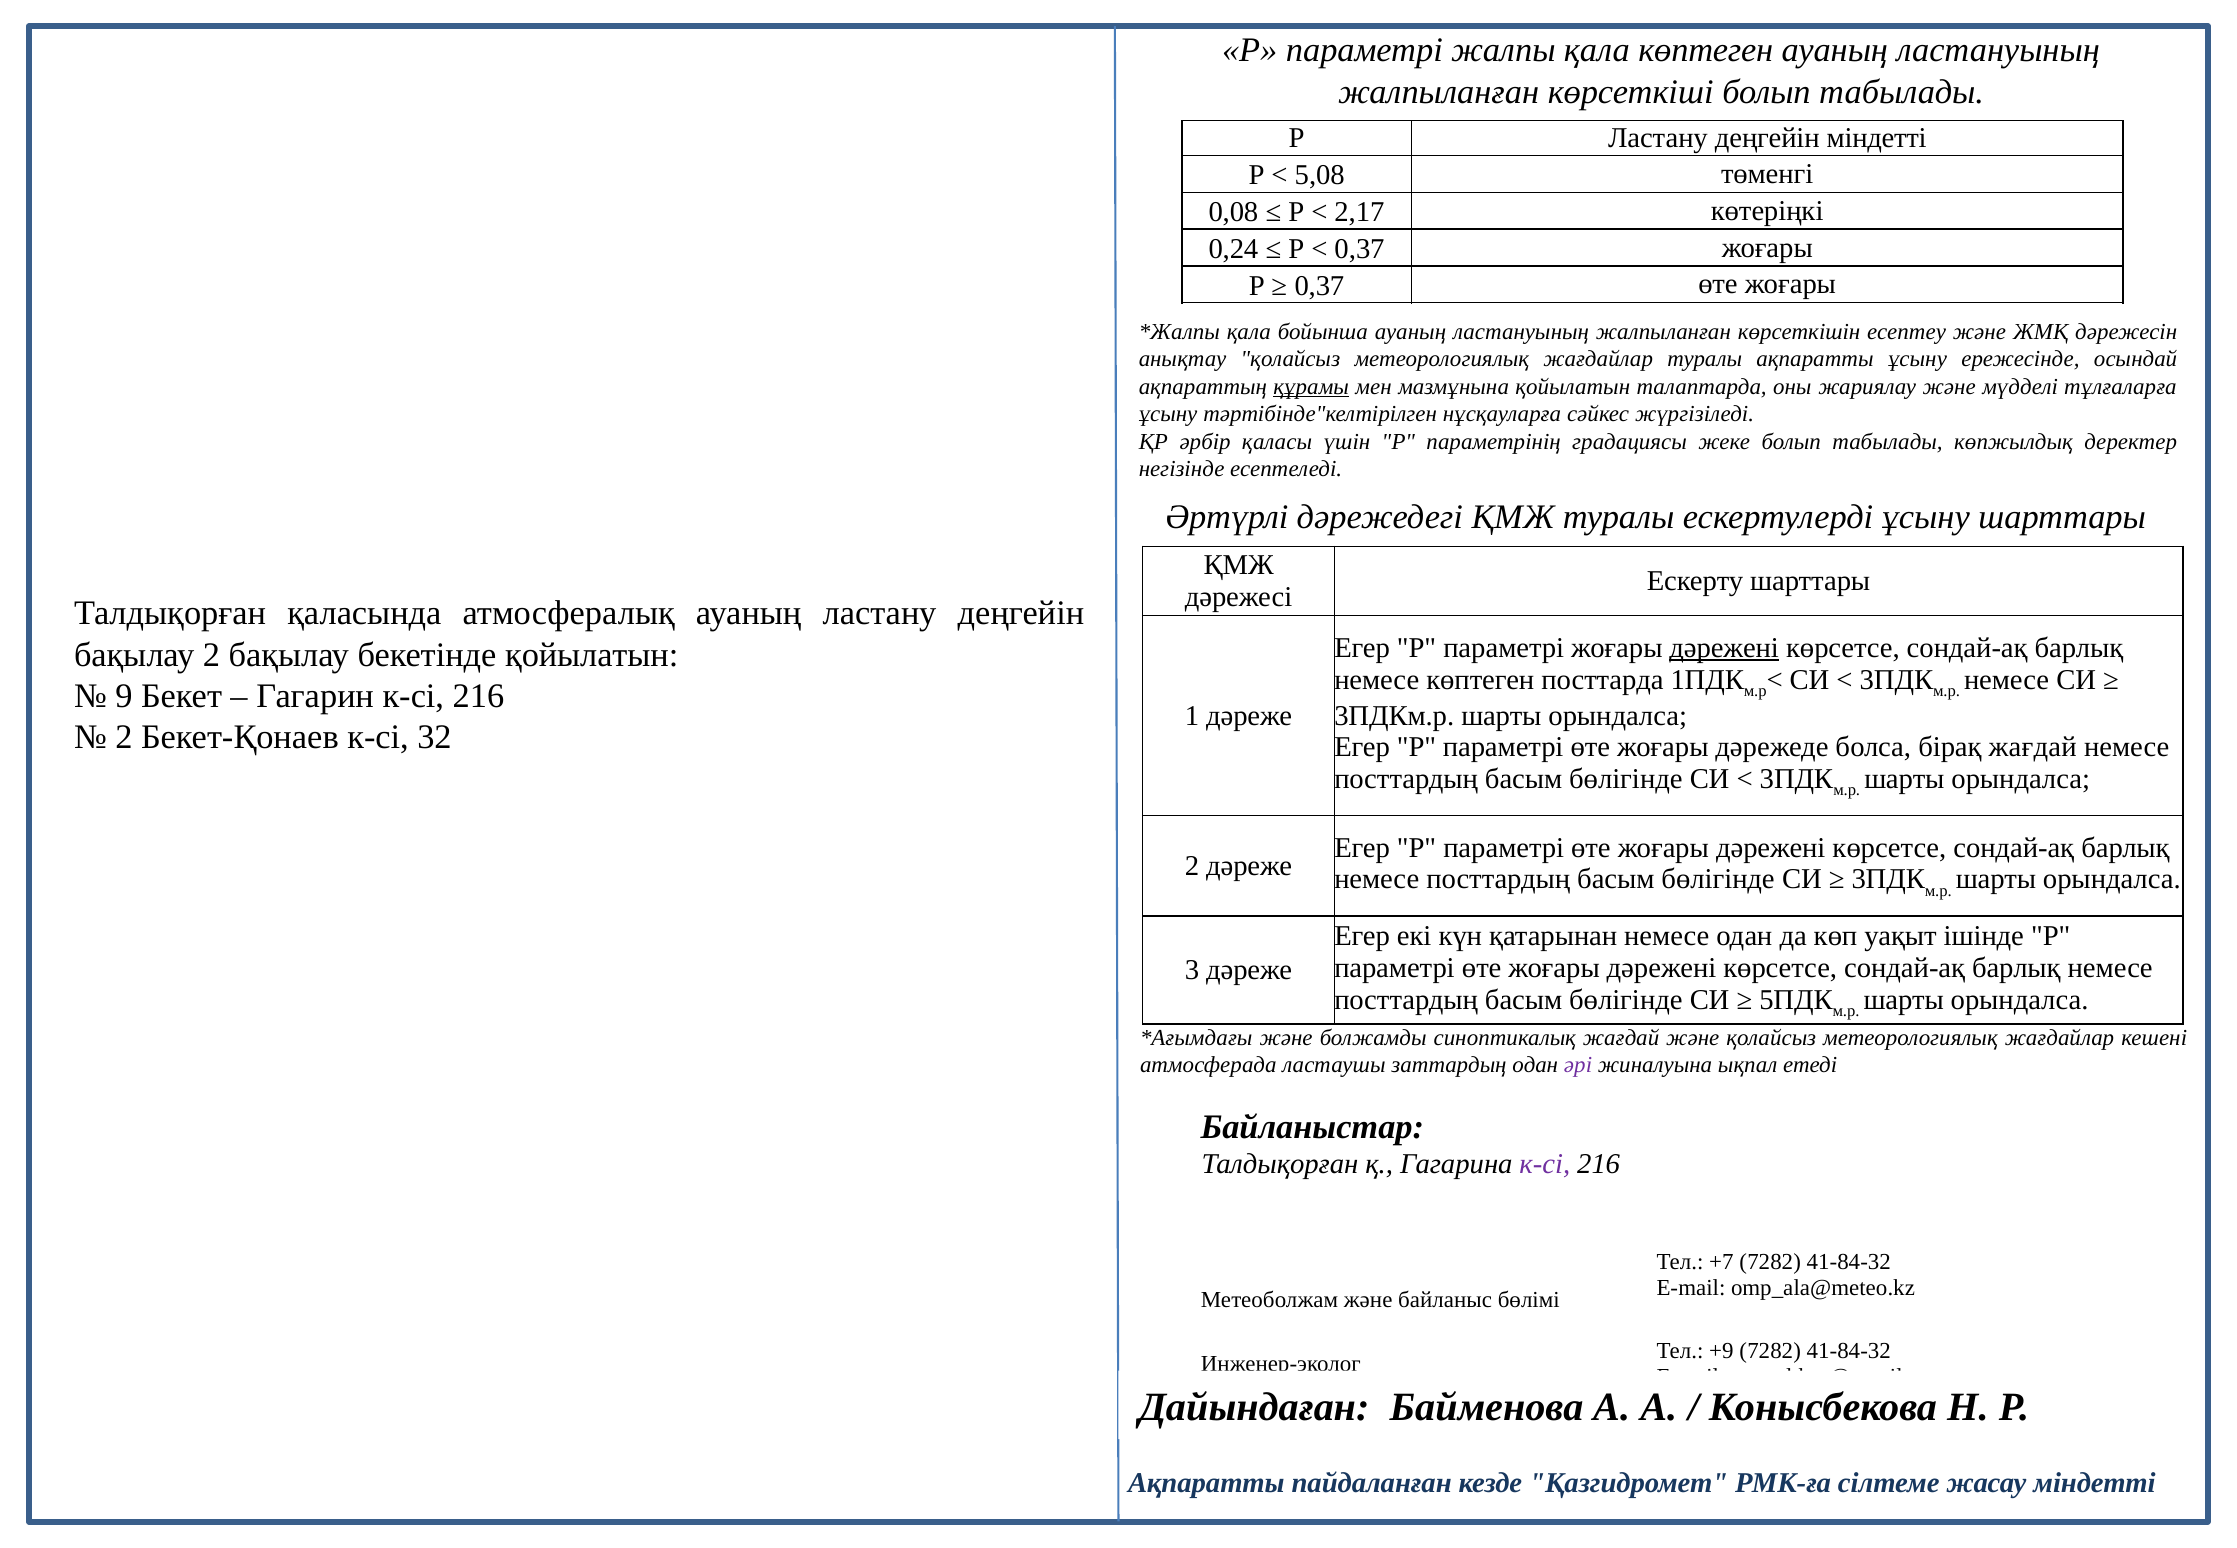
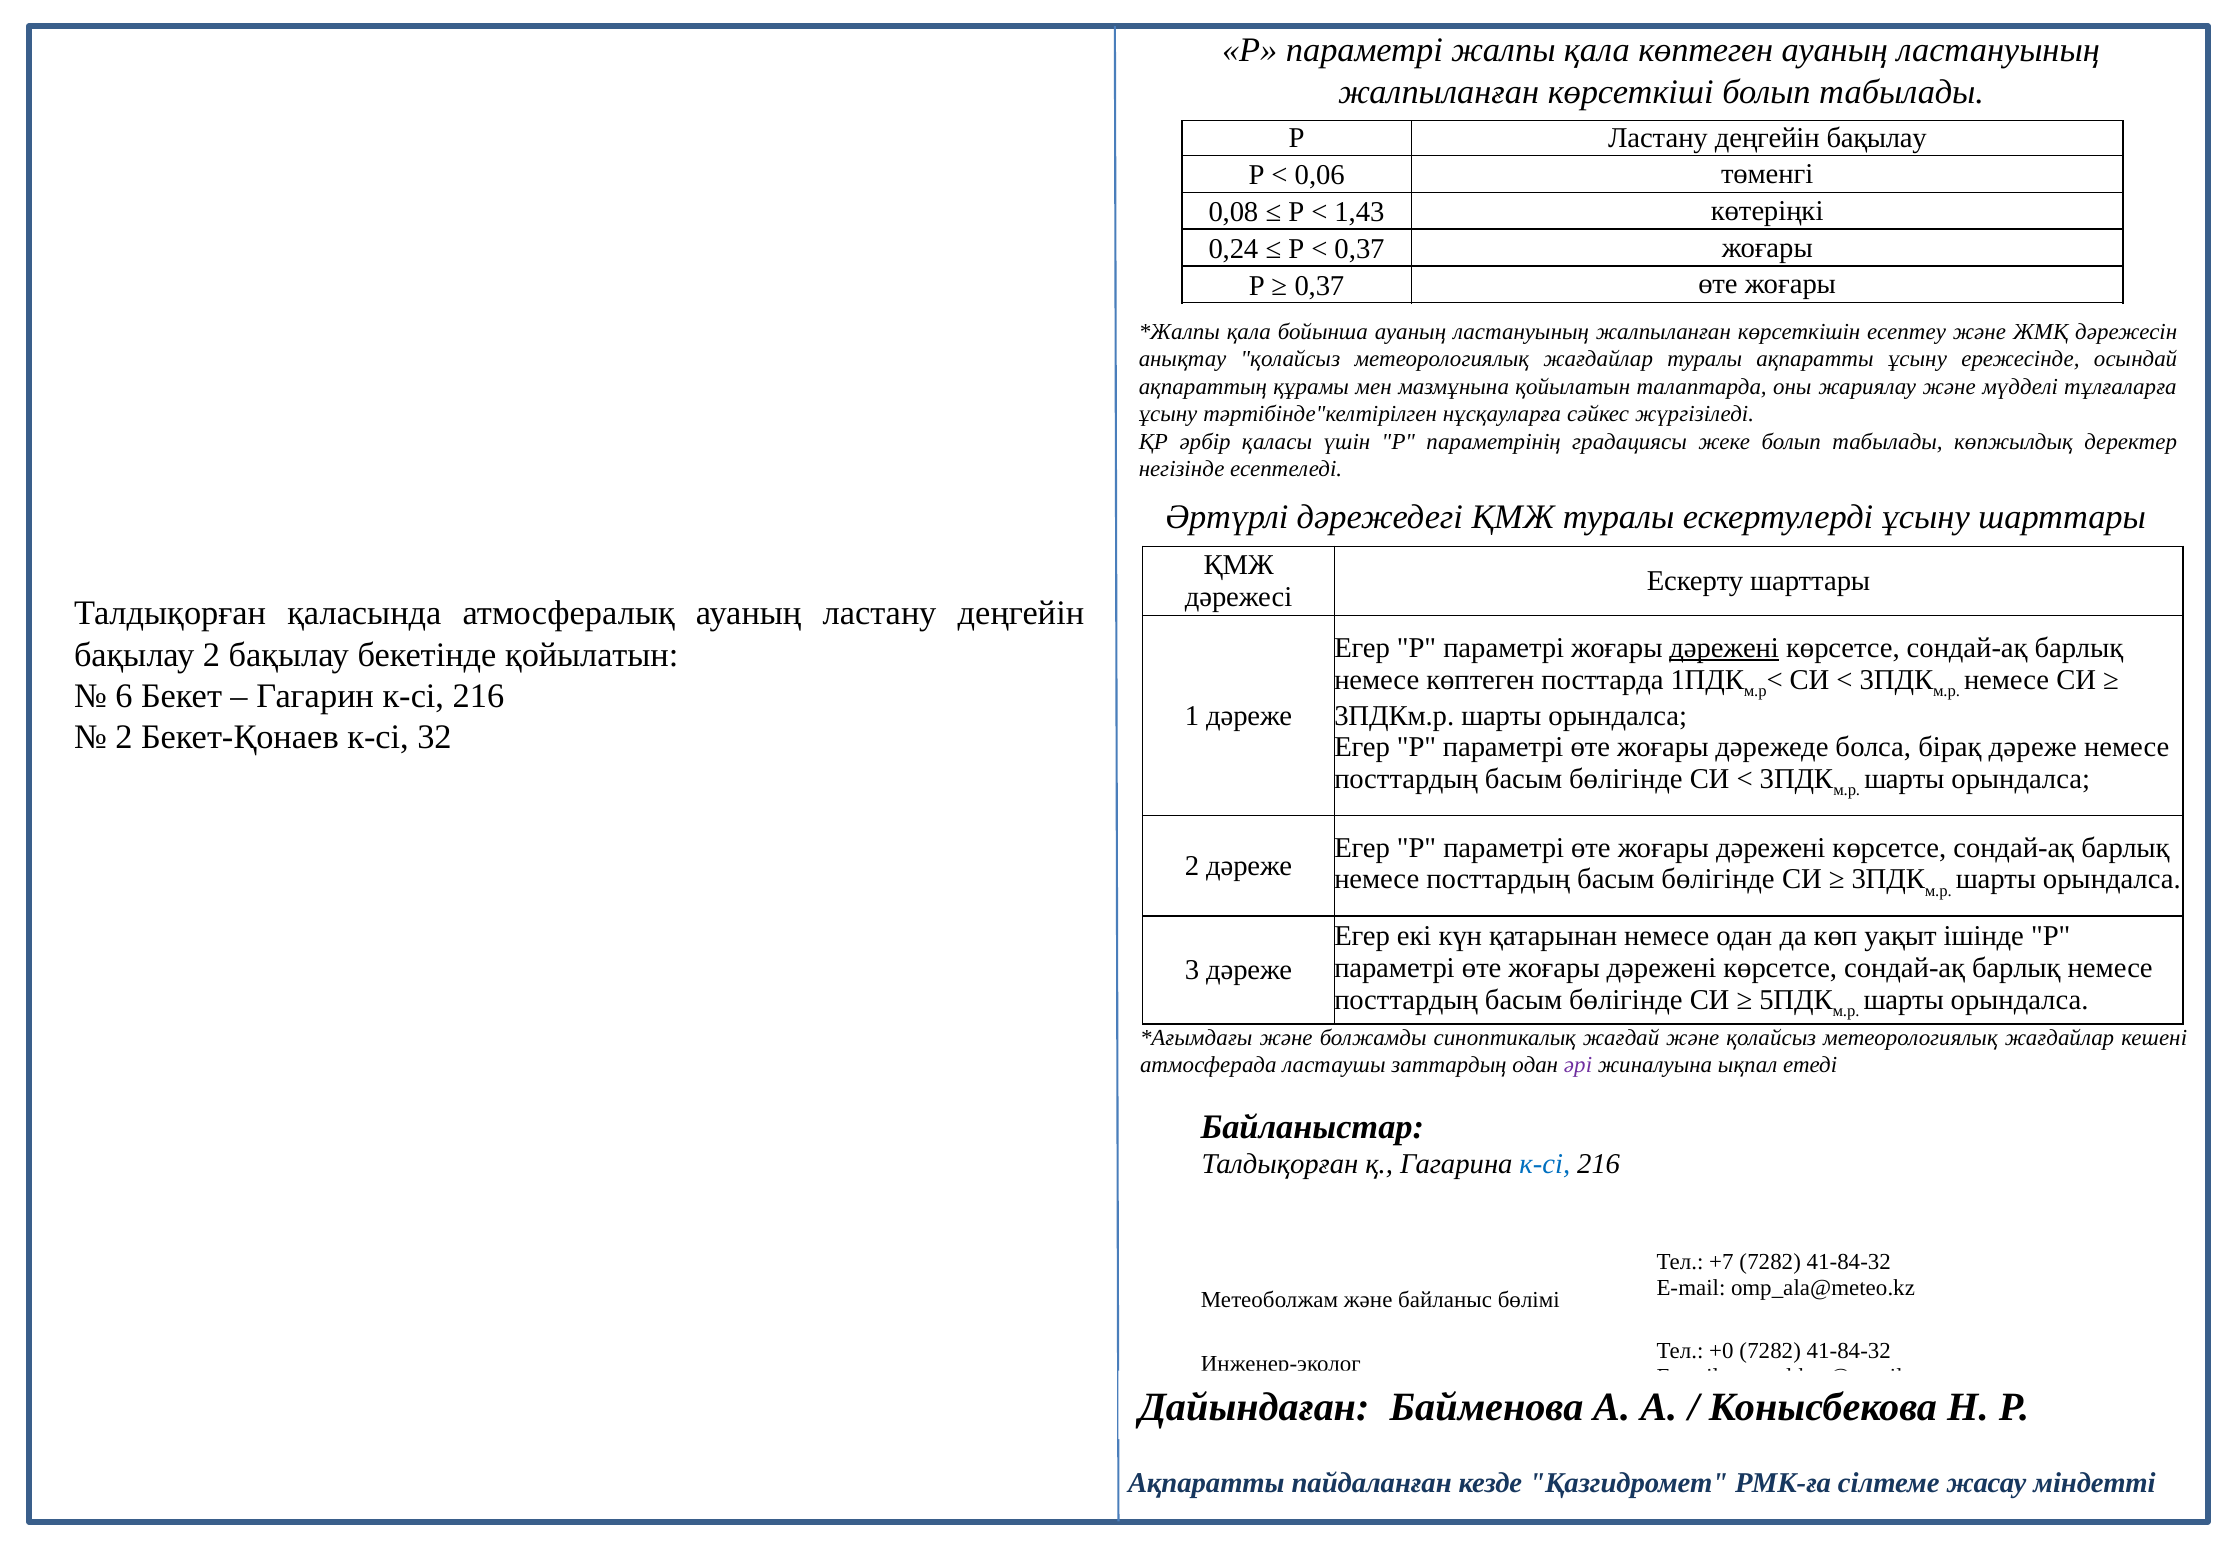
Р Ластану деңгейін міндетті: міндетті -> бақылау
5,08: 5,08 -> 0,06
2,17: 2,17 -> 1,43
құрамы underline: present -> none
9: 9 -> 6
бірақ жағдай: жағдай -> дәреже
к-сі at (1545, 1164) colour: purple -> blue
+9: +9 -> +0
